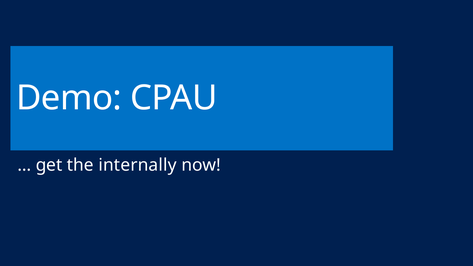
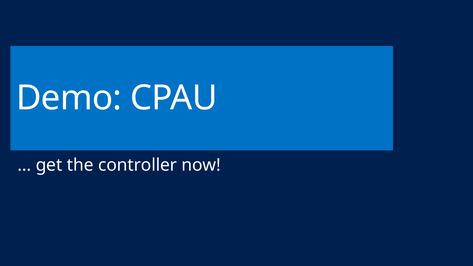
internally: internally -> controller
